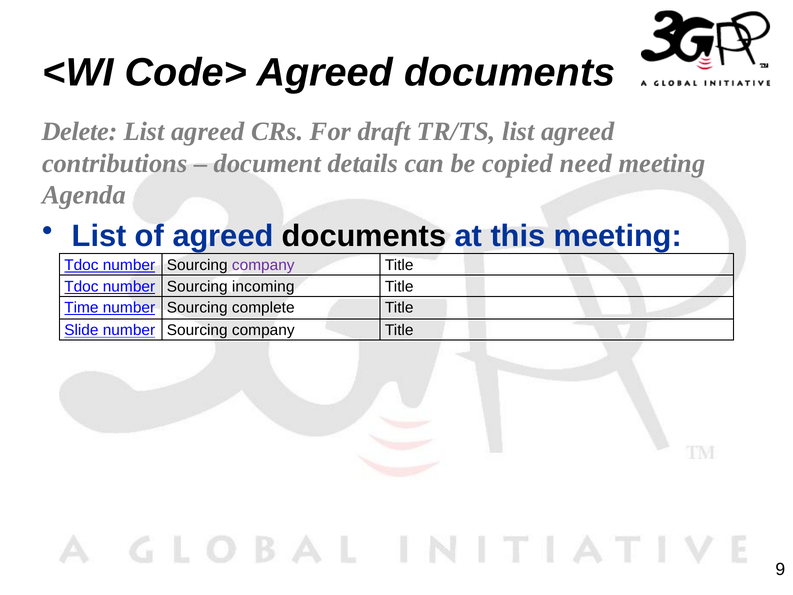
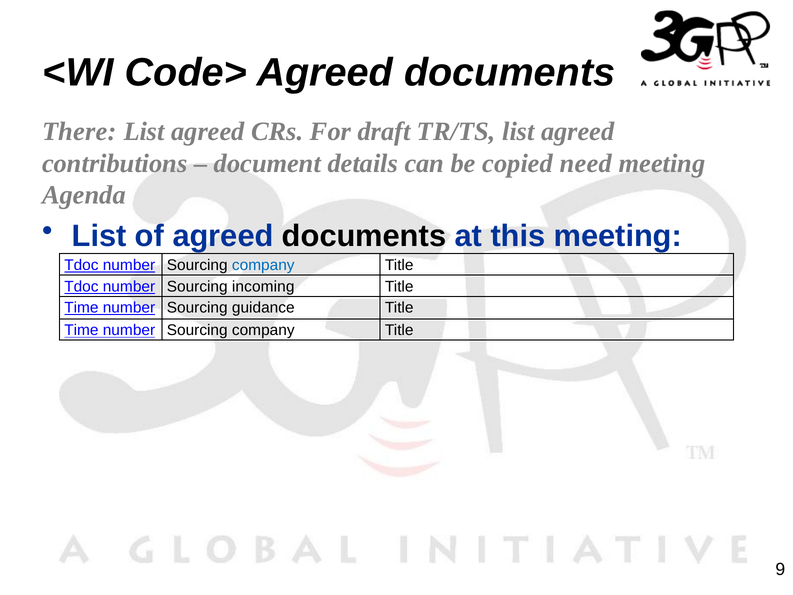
Delete: Delete -> There
company at (263, 265) colour: purple -> blue
complete: complete -> guidance
Slide at (81, 330): Slide -> Time
